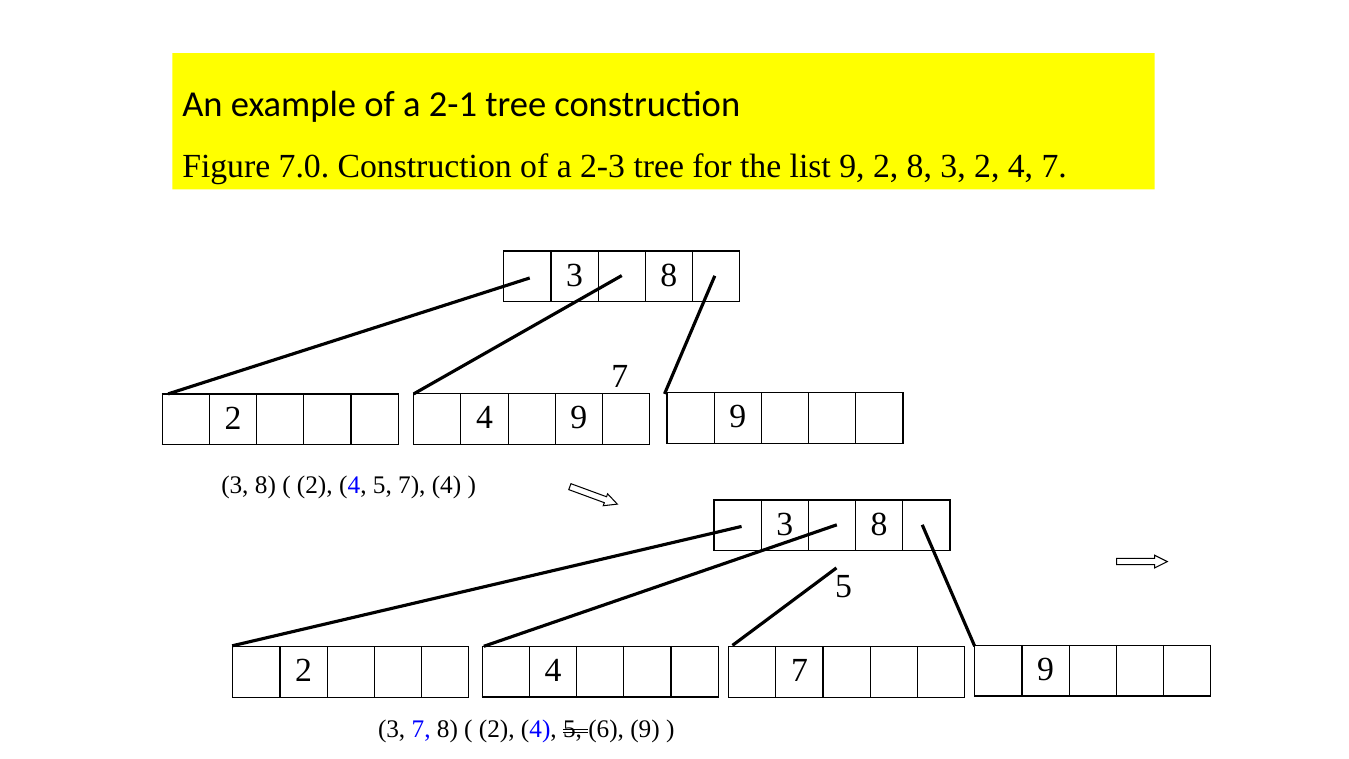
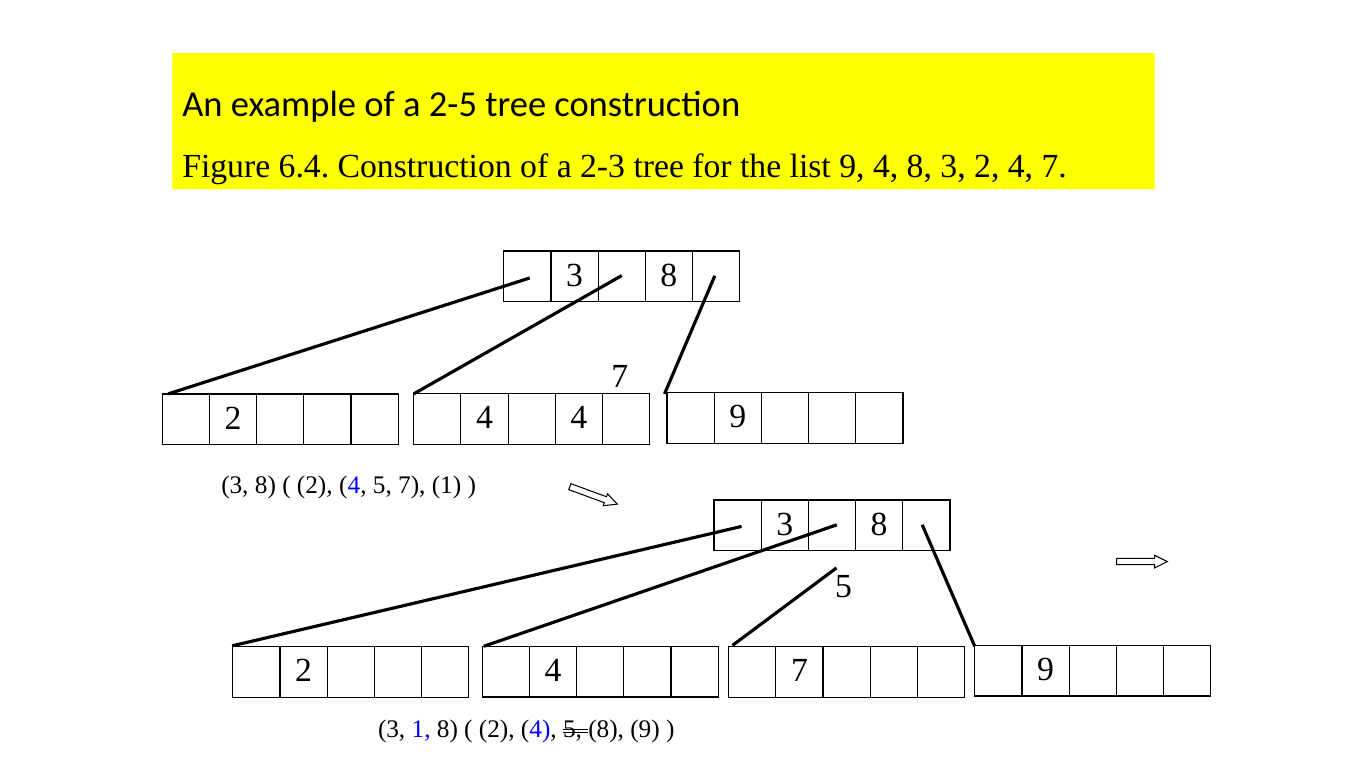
2-1: 2-1 -> 2-5
7.0: 7.0 -> 6.4
list 9 2: 2 -> 4
4 9: 9 -> 4
7 4: 4 -> 1
3 7: 7 -> 1
5 6: 6 -> 8
